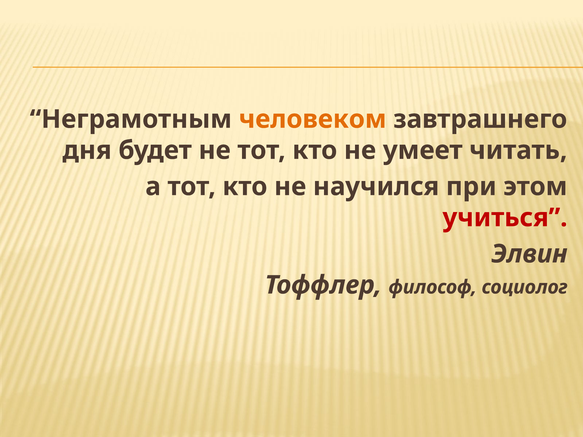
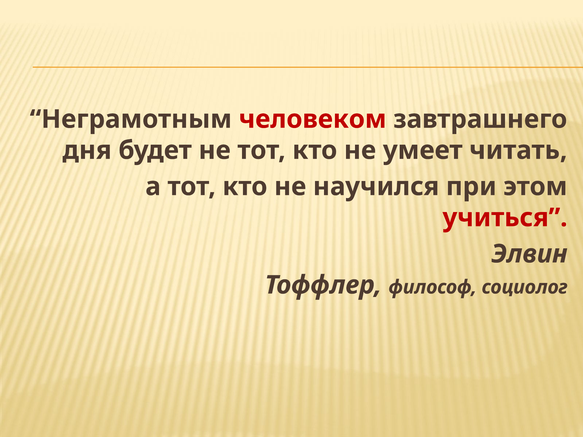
человеком colour: orange -> red
